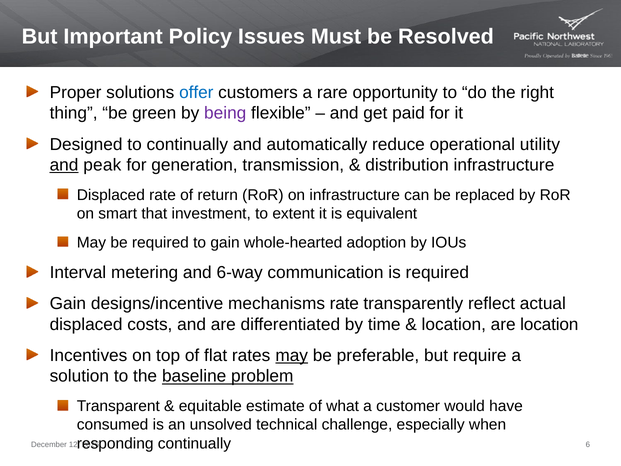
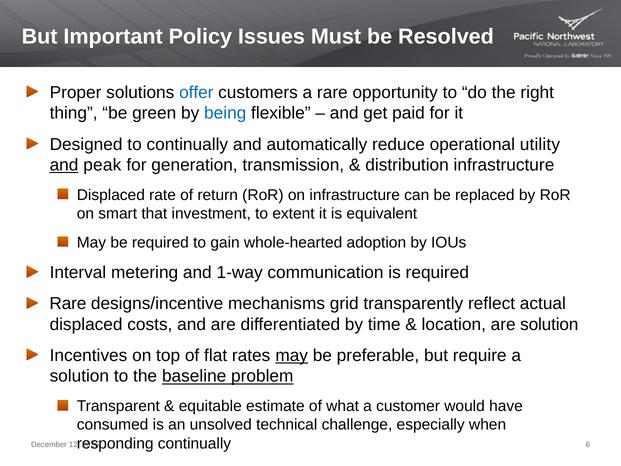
being colour: purple -> blue
6-way: 6-way -> 1-way
Gain at (68, 304): Gain -> Rare
mechanisms rate: rate -> grid
are location: location -> solution
